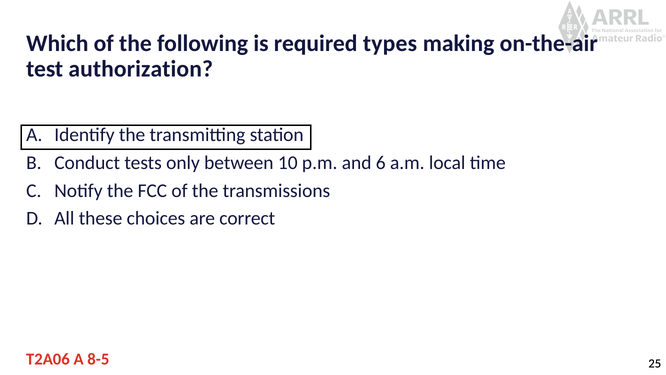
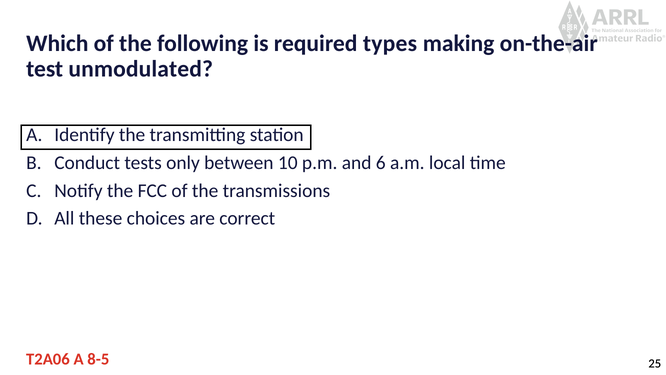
authorization: authorization -> unmodulated
